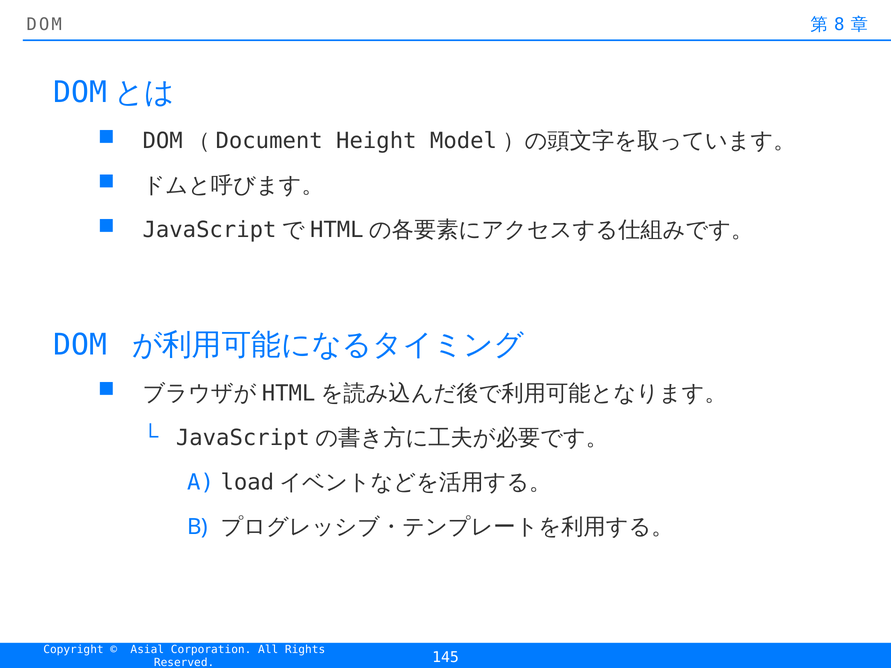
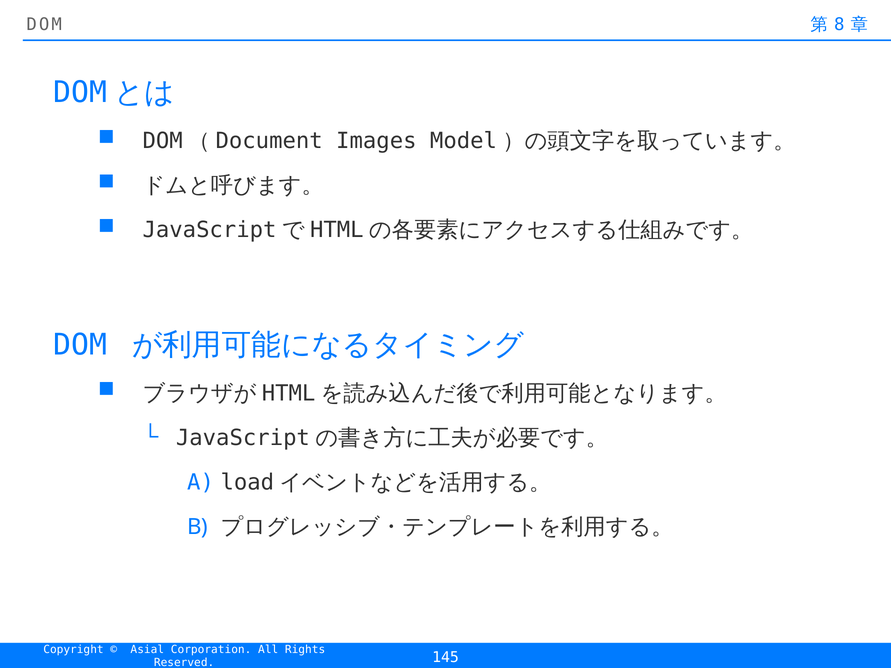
Height: Height -> Images
